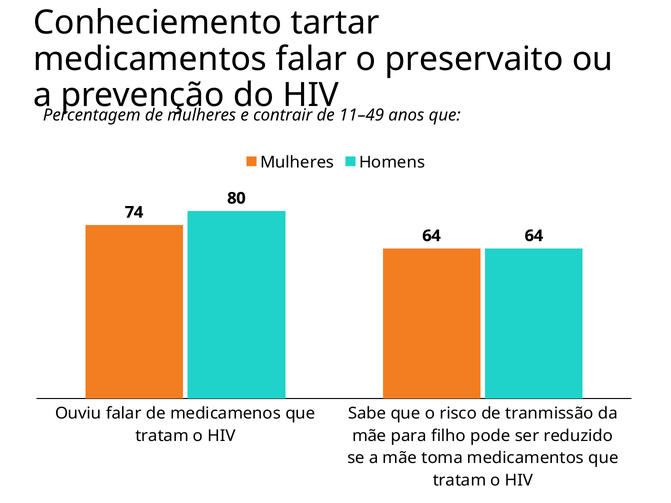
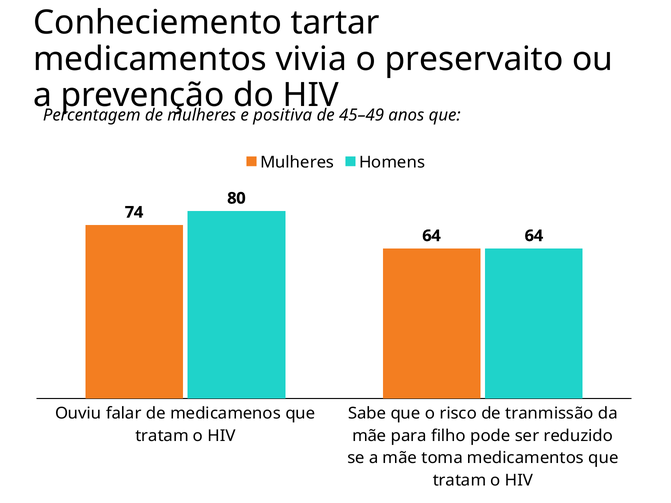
medicamentos falar: falar -> vivia
contrair: contrair -> positiva
11–49: 11–49 -> 45–49
